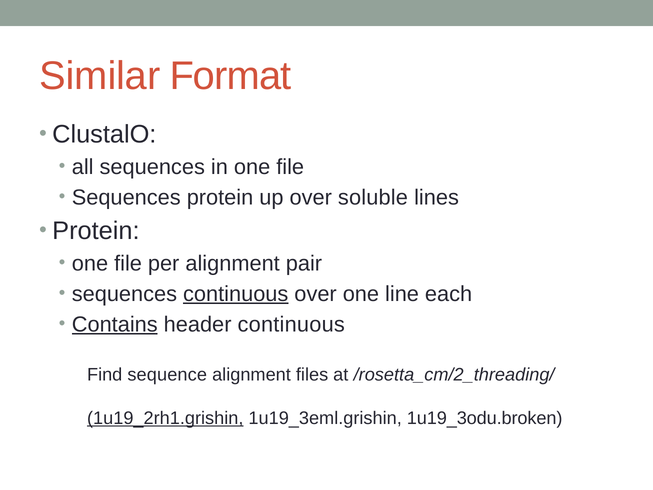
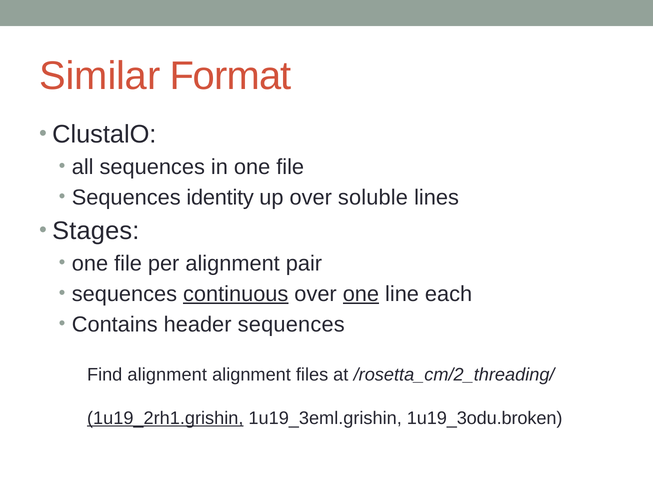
Sequences protein: protein -> identity
Protein at (96, 231): Protein -> Stages
one at (361, 294) underline: none -> present
Contains underline: present -> none
header continuous: continuous -> sequences
Find sequence: sequence -> alignment
